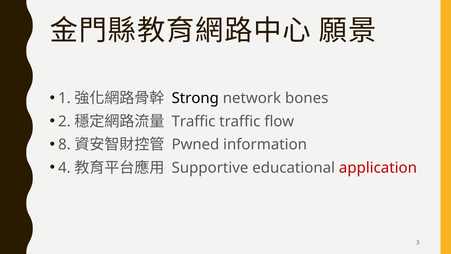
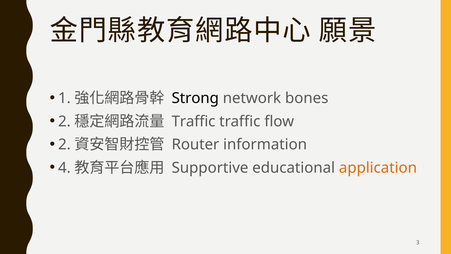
8 at (64, 144): 8 -> 2
Pwned: Pwned -> Router
application colour: red -> orange
